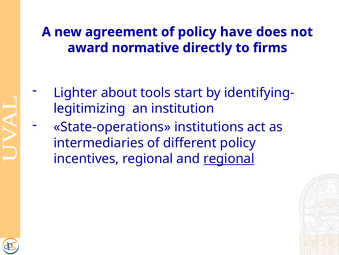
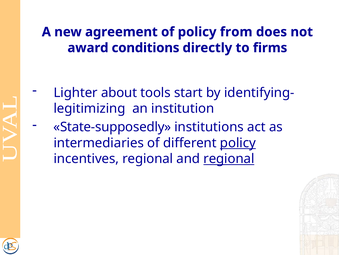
have: have -> from
normative: normative -> conditions
State-operations: State-operations -> State-supposedly
policy at (238, 143) underline: none -> present
